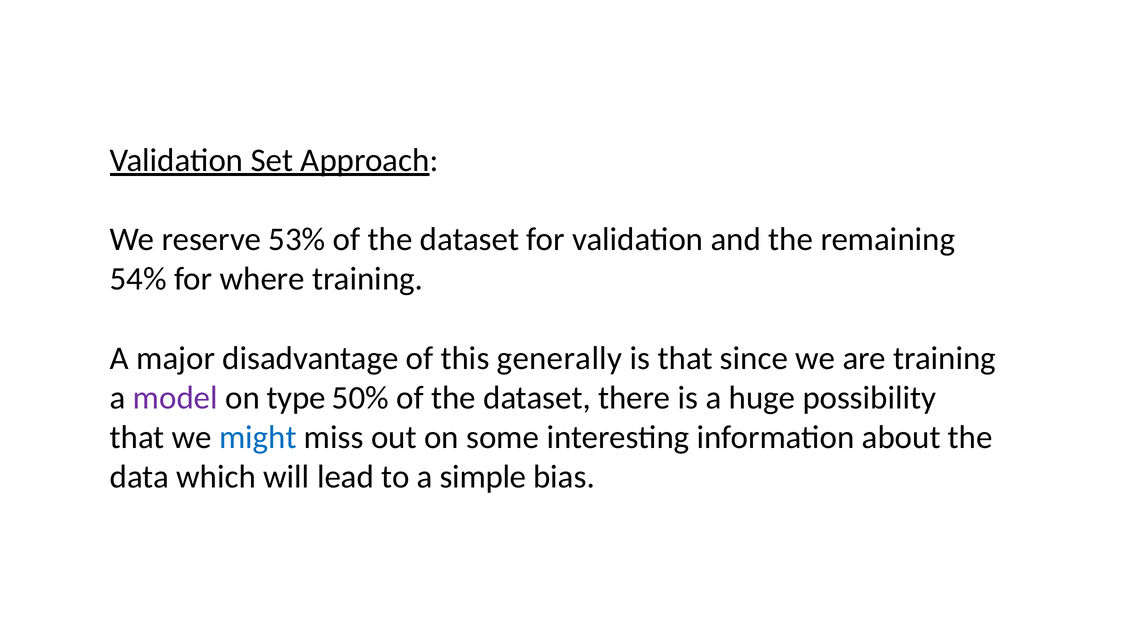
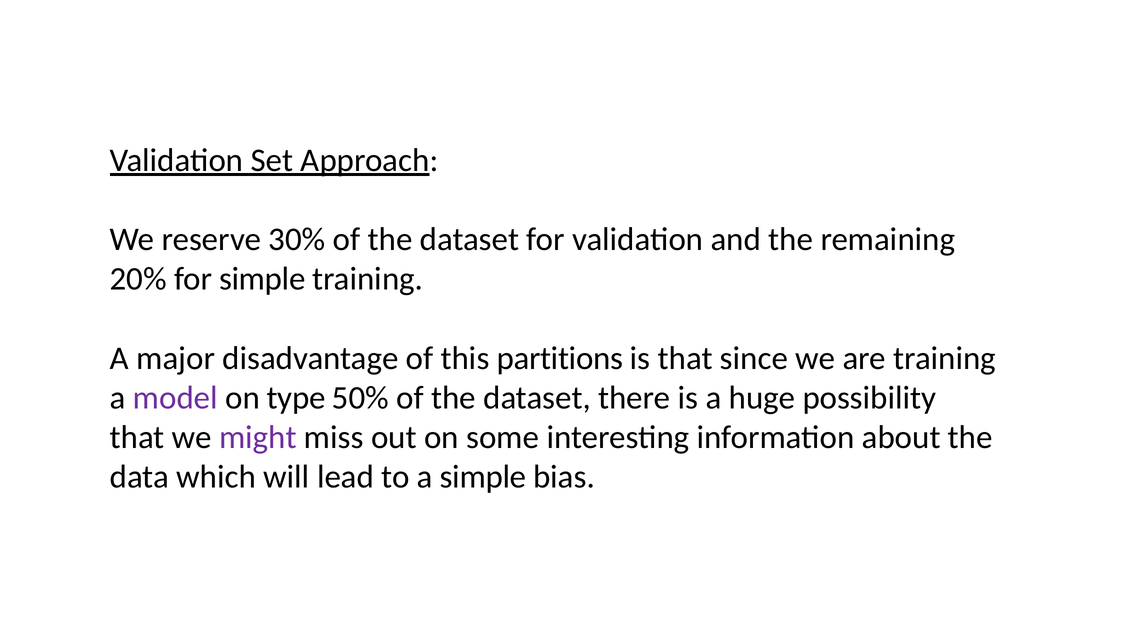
53%: 53% -> 30%
54%: 54% -> 20%
for where: where -> simple
generally: generally -> partitions
might colour: blue -> purple
